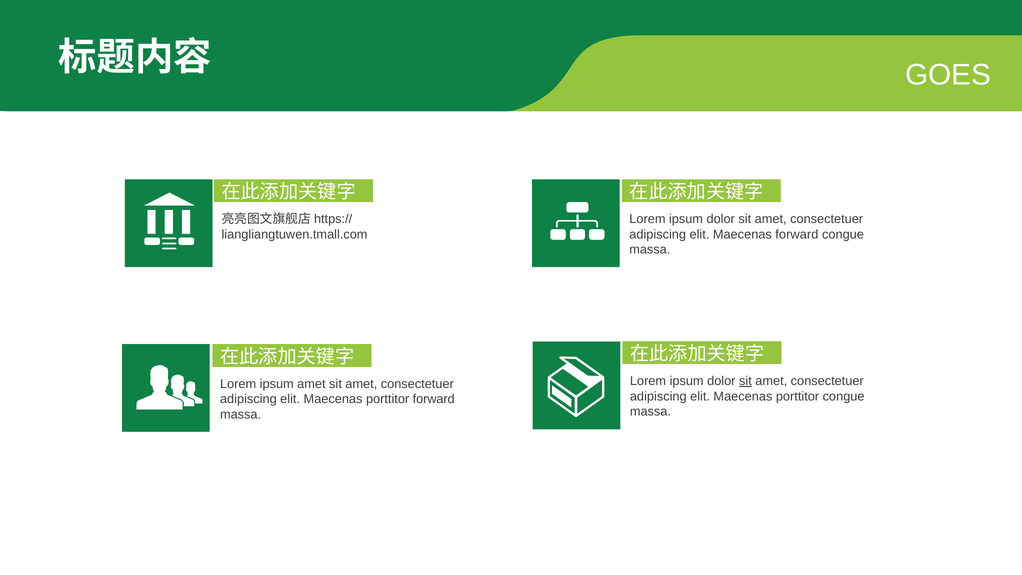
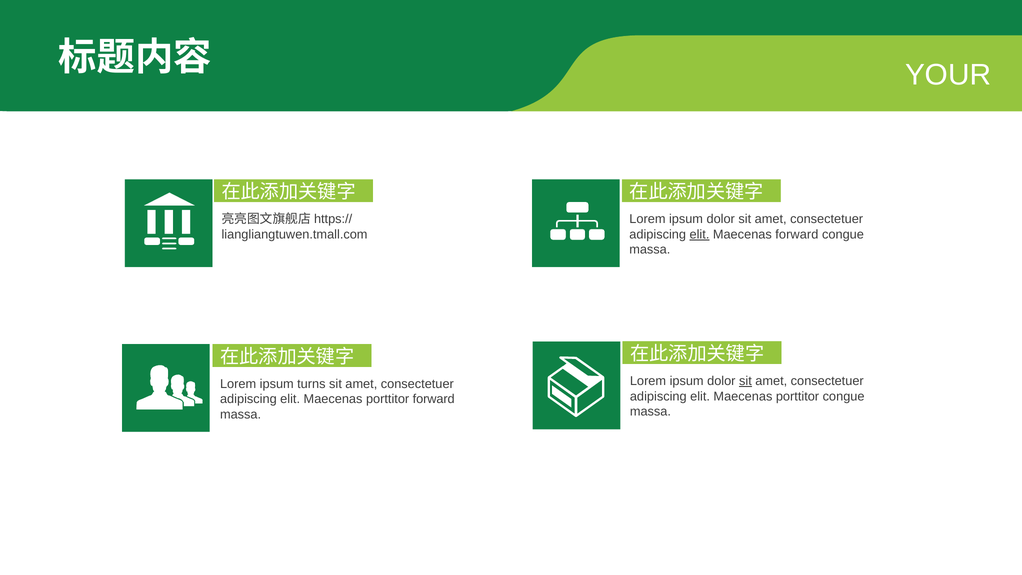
GOES: GOES -> YOUR
elit at (699, 234) underline: none -> present
ipsum amet: amet -> turns
